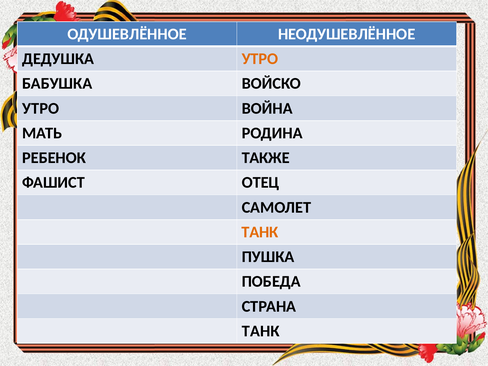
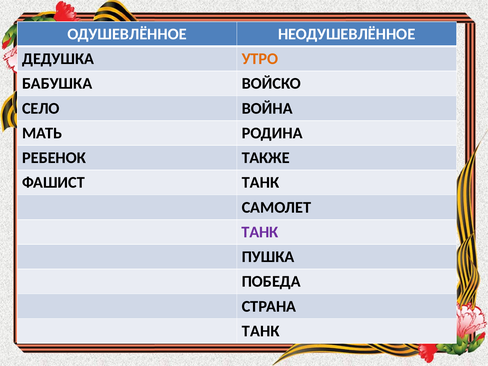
УТРО at (41, 108): УТРО -> СЕЛО
ФАШИСТ ОТЕЦ: ОТЕЦ -> ТАНК
ТАНК at (260, 232) colour: orange -> purple
